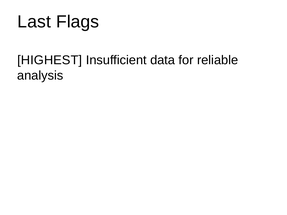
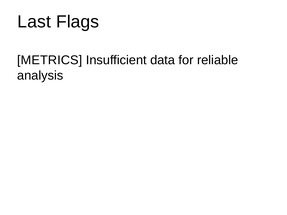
HIGHEST: HIGHEST -> METRICS
